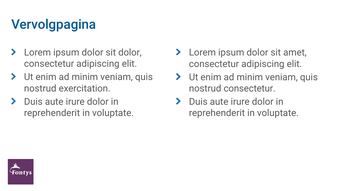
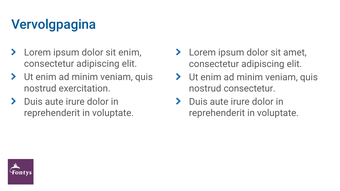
sit dolor: dolor -> enim
